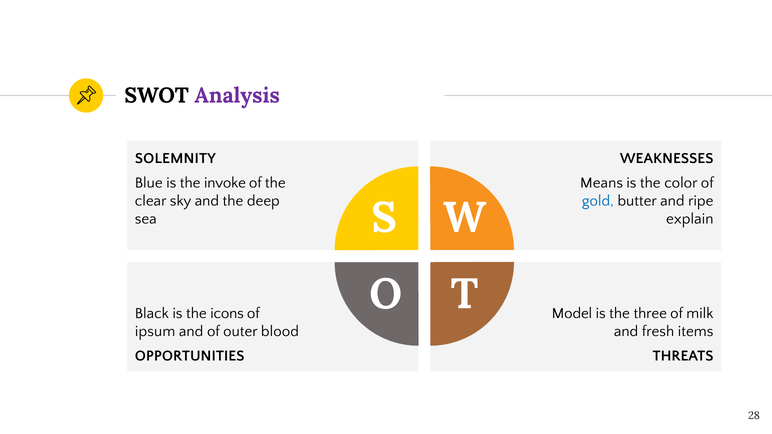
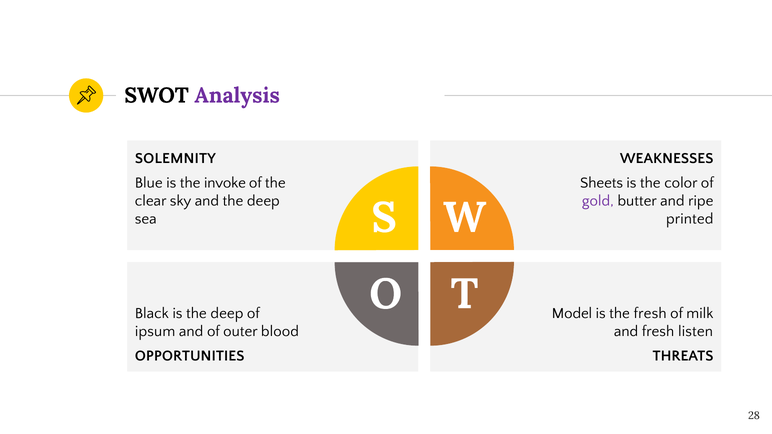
Means: Means -> Sheets
gold colour: blue -> purple
explain: explain -> printed
is the icons: icons -> deep
the three: three -> fresh
items: items -> listen
